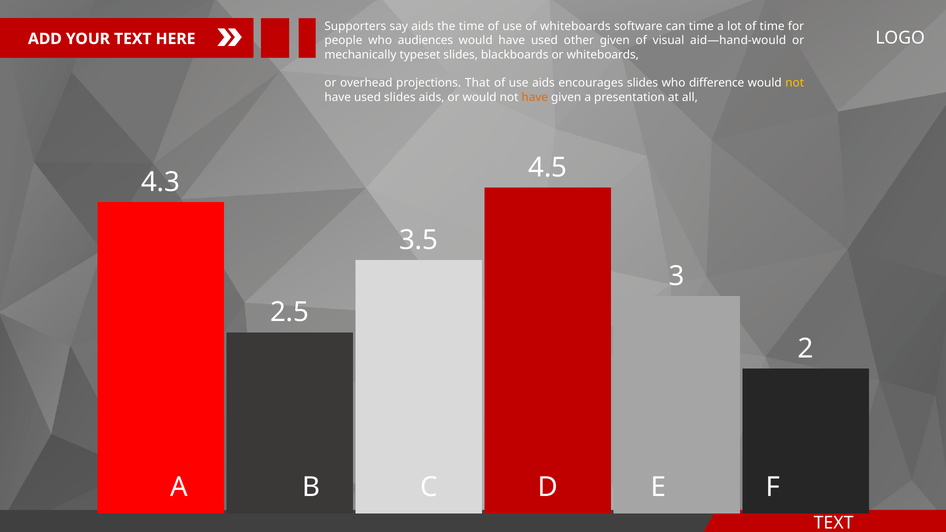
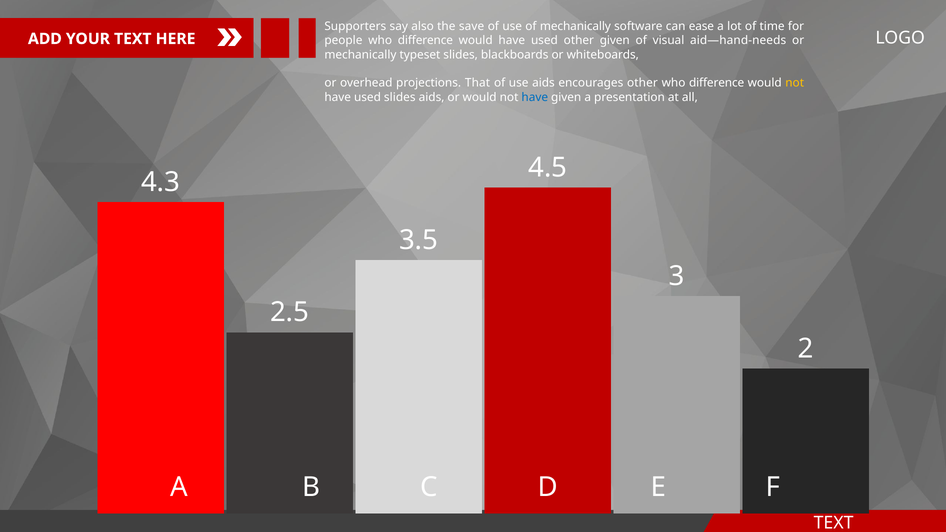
say aids: aids -> also
the time: time -> save
of whiteboards: whiteboards -> mechanically
can time: time -> ease
people who audiences: audiences -> difference
aid—hand-would: aid—hand-would -> aid—hand-needs
encourages slides: slides -> other
have at (535, 97) colour: orange -> blue
